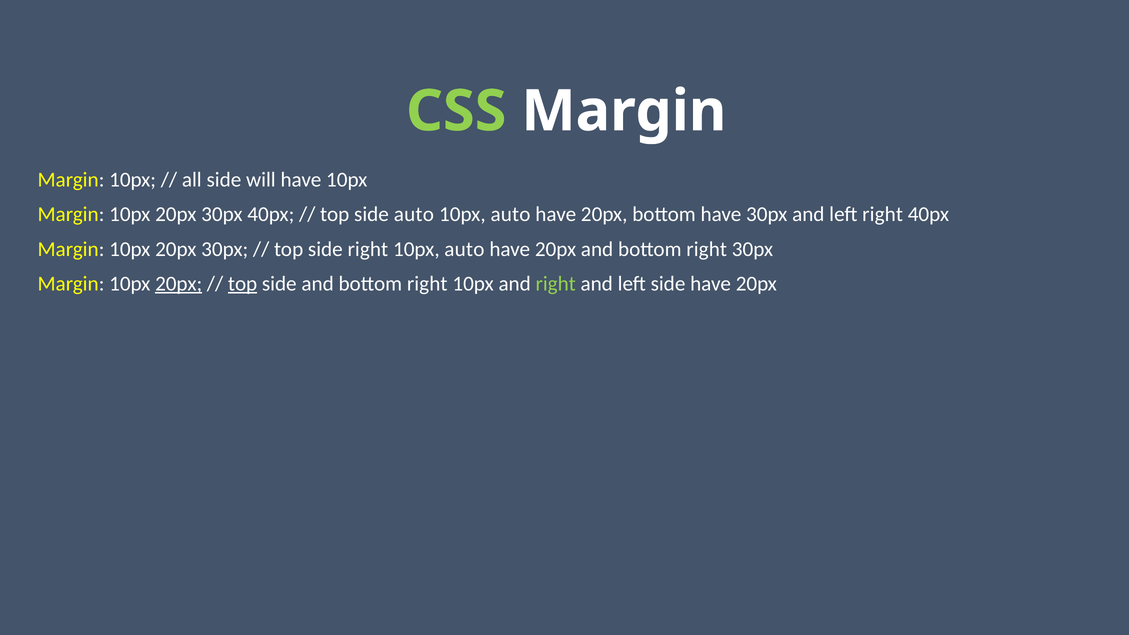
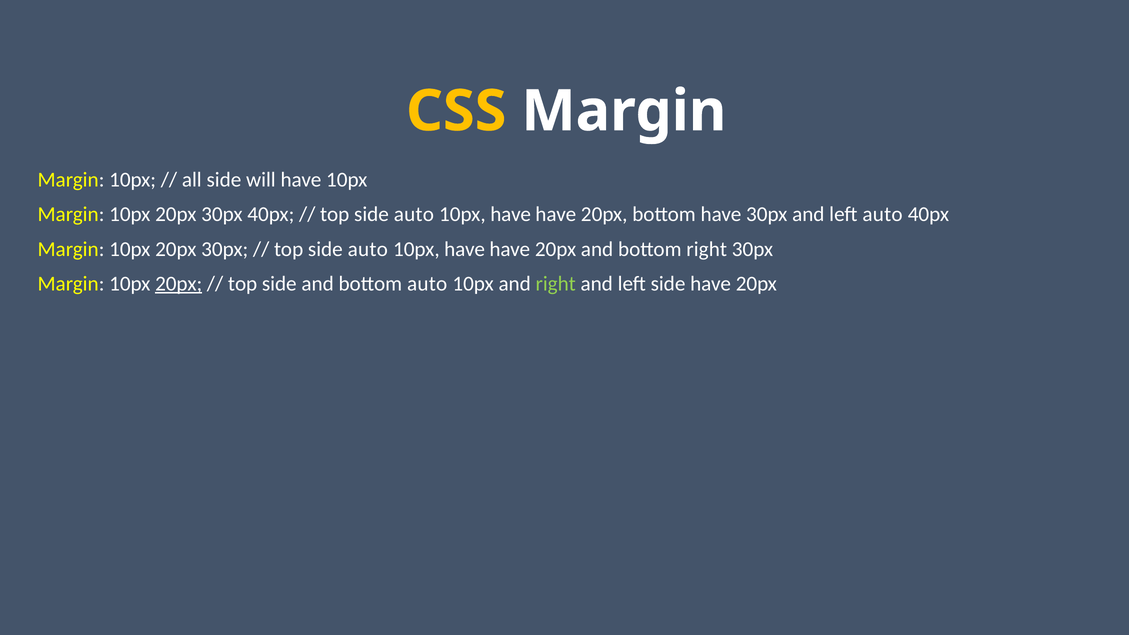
CSS colour: light green -> yellow
auto at (510, 214): auto -> have
left right: right -> auto
right at (368, 249): right -> auto
auto at (464, 249): auto -> have
top at (243, 284) underline: present -> none
side and bottom right: right -> auto
